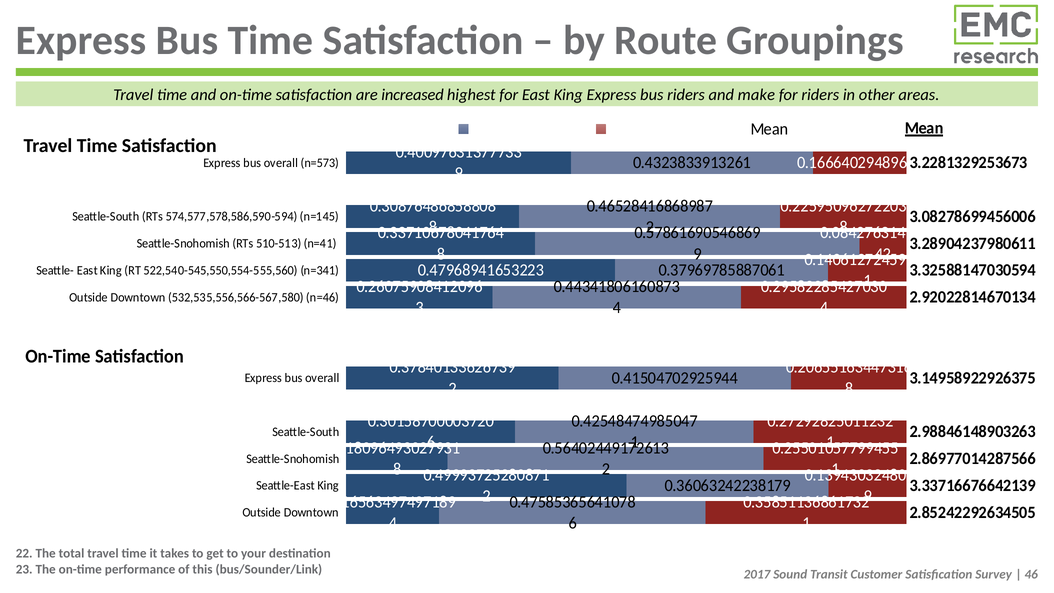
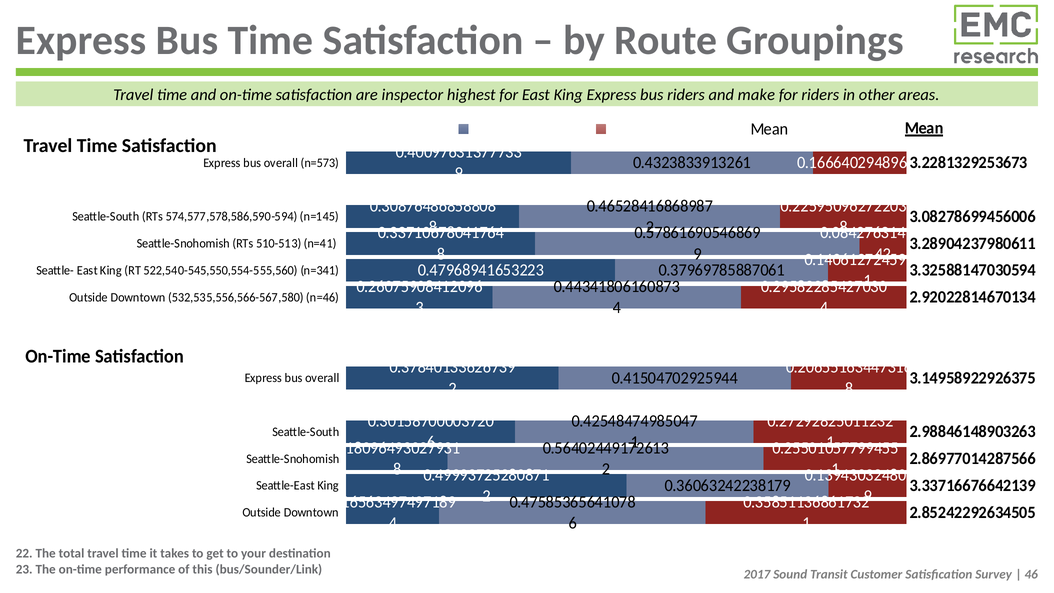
increased: increased -> inspector
